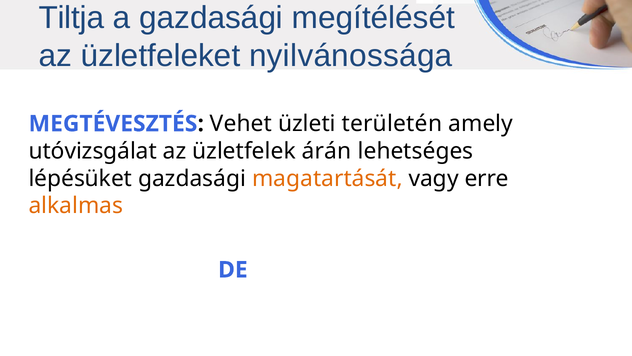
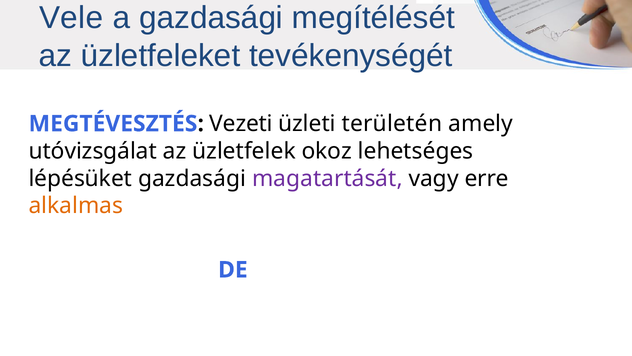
Tiltja: Tiltja -> Vele
nyilvánossága: nyilvánossága -> tevékenységét
Vehet: Vehet -> Vezeti
árán: árán -> okoz
magatartását colour: orange -> purple
